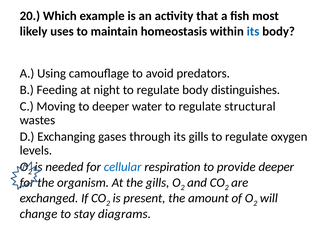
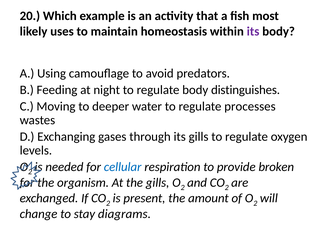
its at (253, 31) colour: blue -> purple
structural: structural -> processes
provide deeper: deeper -> broken
